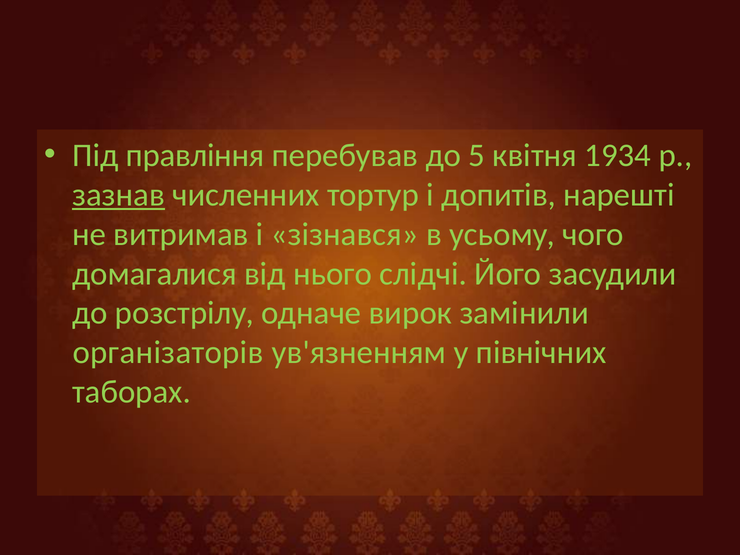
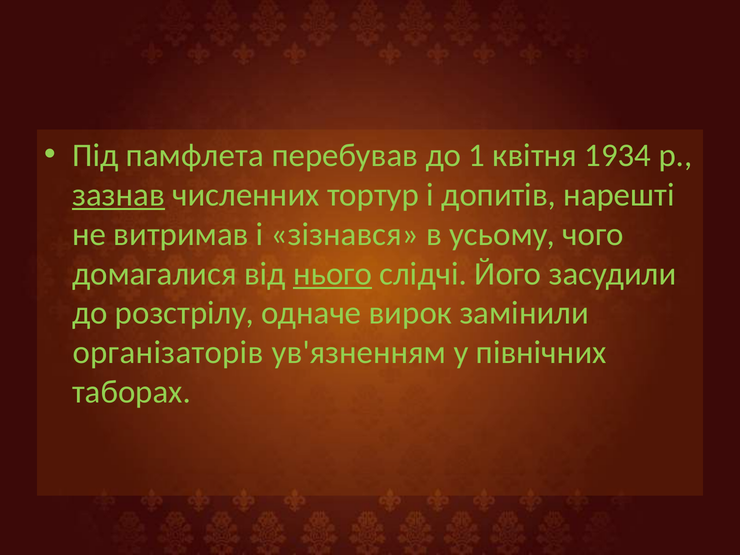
правління: правління -> памфлета
5: 5 -> 1
нього underline: none -> present
